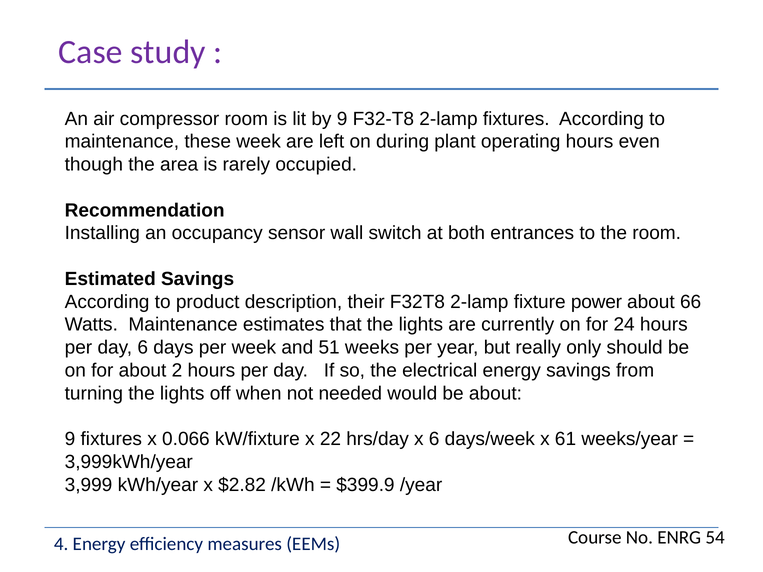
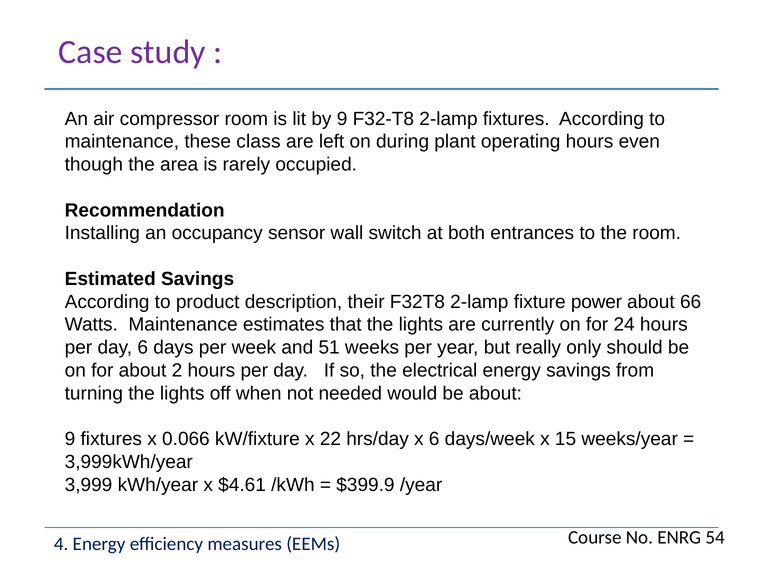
these week: week -> class
61: 61 -> 15
$2.82: $2.82 -> $4.61
